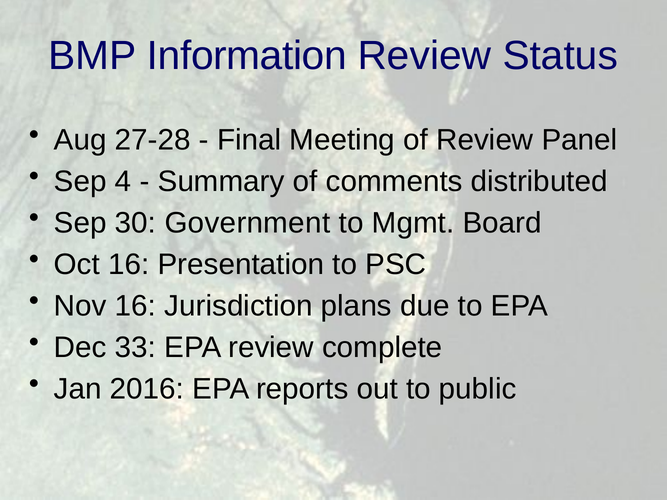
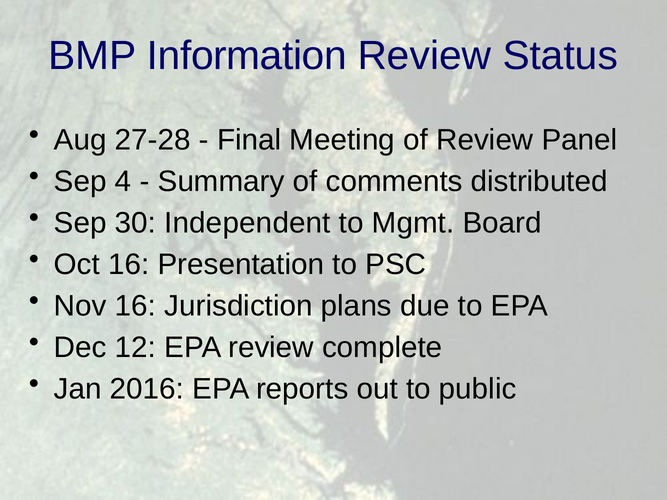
Government: Government -> Independent
33: 33 -> 12
